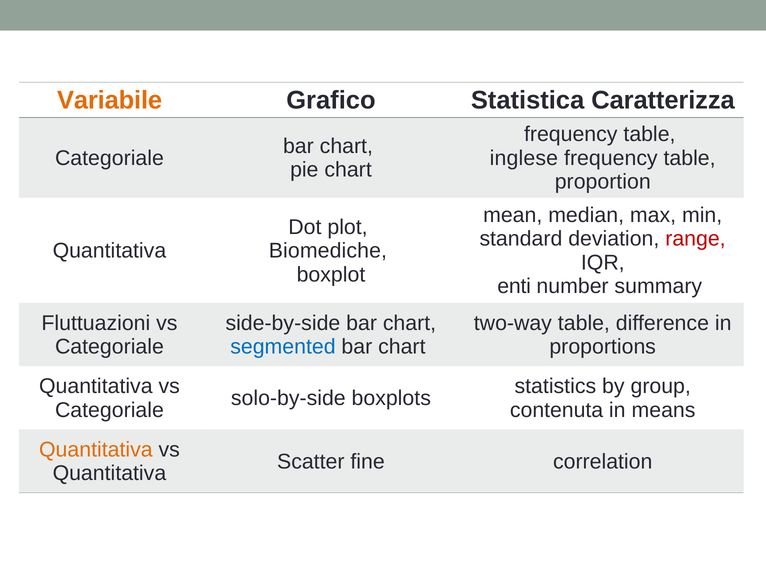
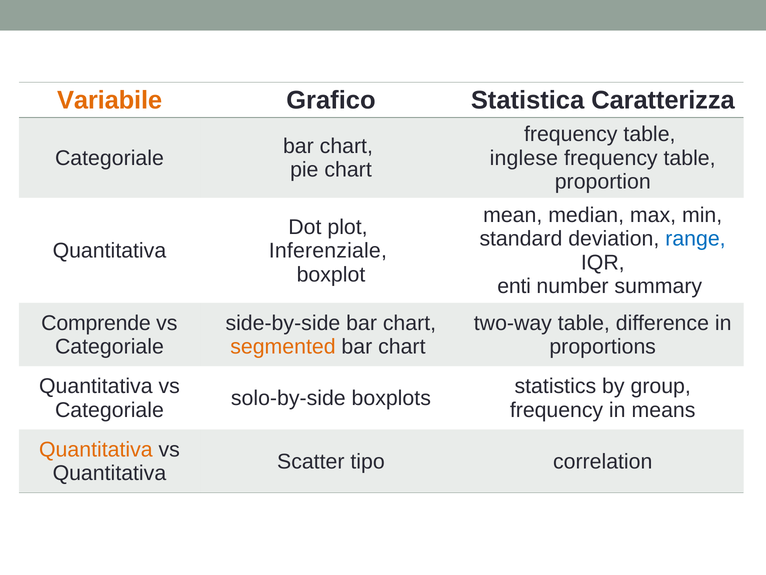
range colour: red -> blue
Biomediche: Biomediche -> Inferenziale
Fluttuazioni: Fluttuazioni -> Comprende
segmented colour: blue -> orange
contenuta at (557, 410): contenuta -> frequency
fine: fine -> tipo
